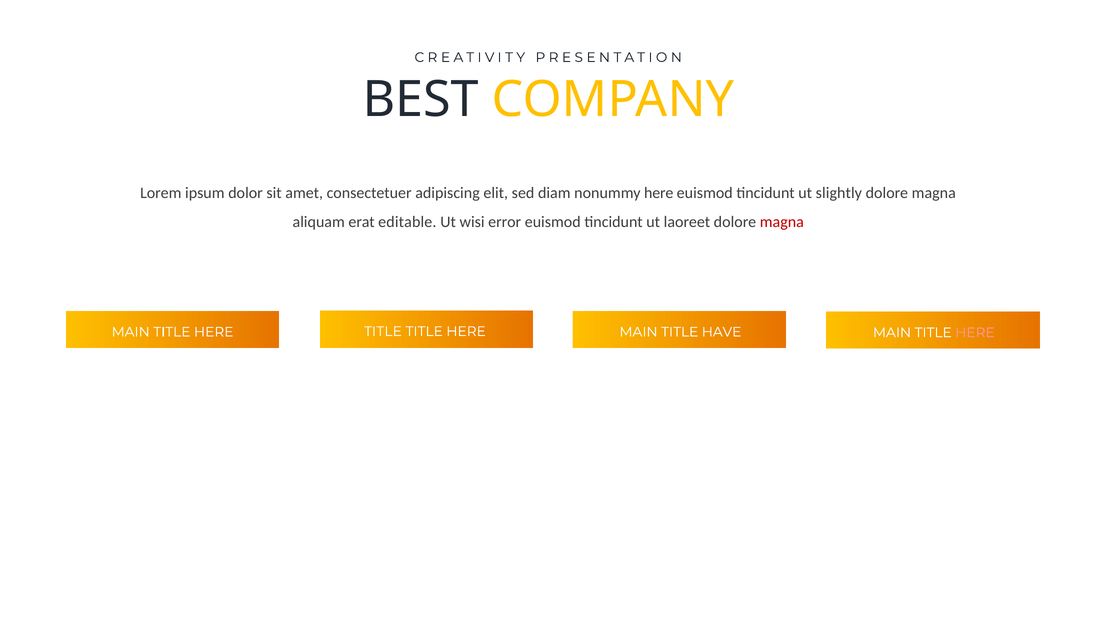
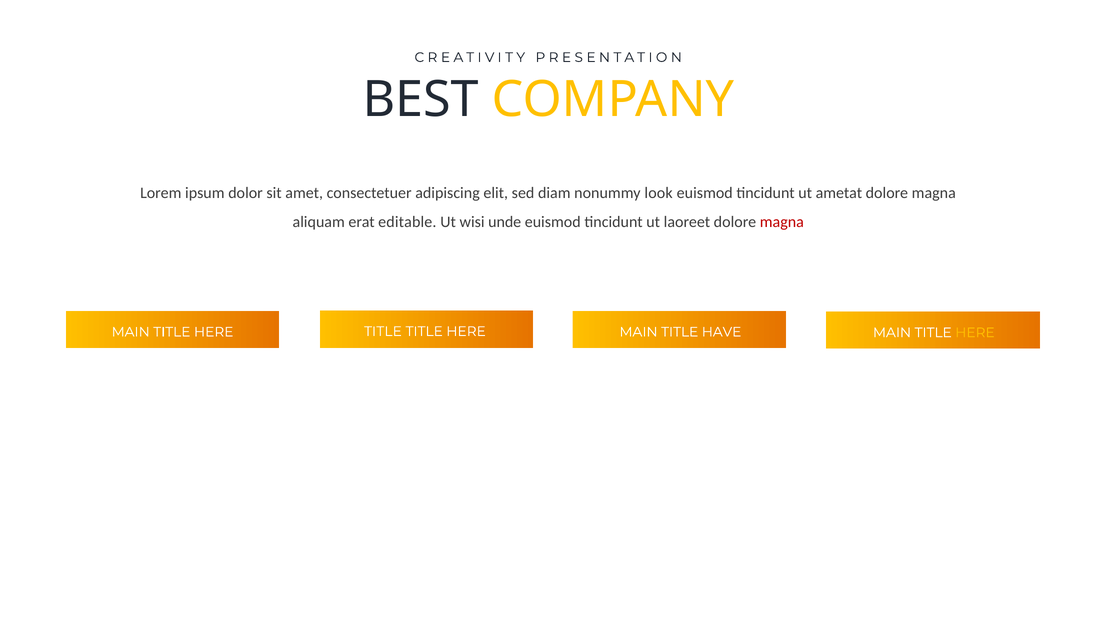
nonummy here: here -> look
slightly: slightly -> ametat
error: error -> unde
HERE at (975, 333) colour: pink -> yellow
